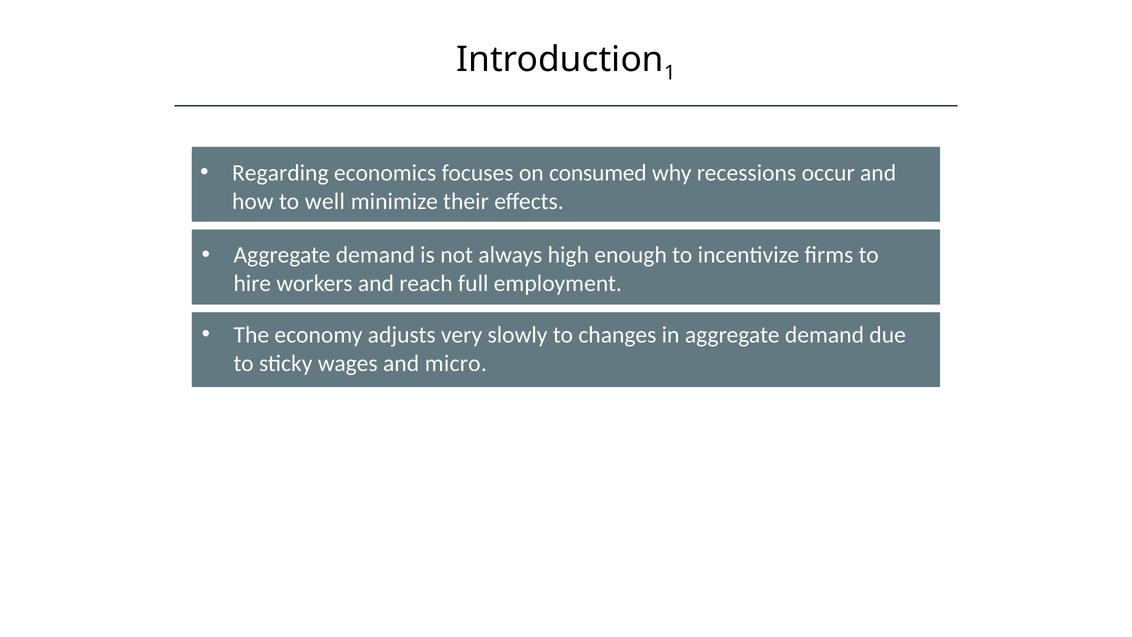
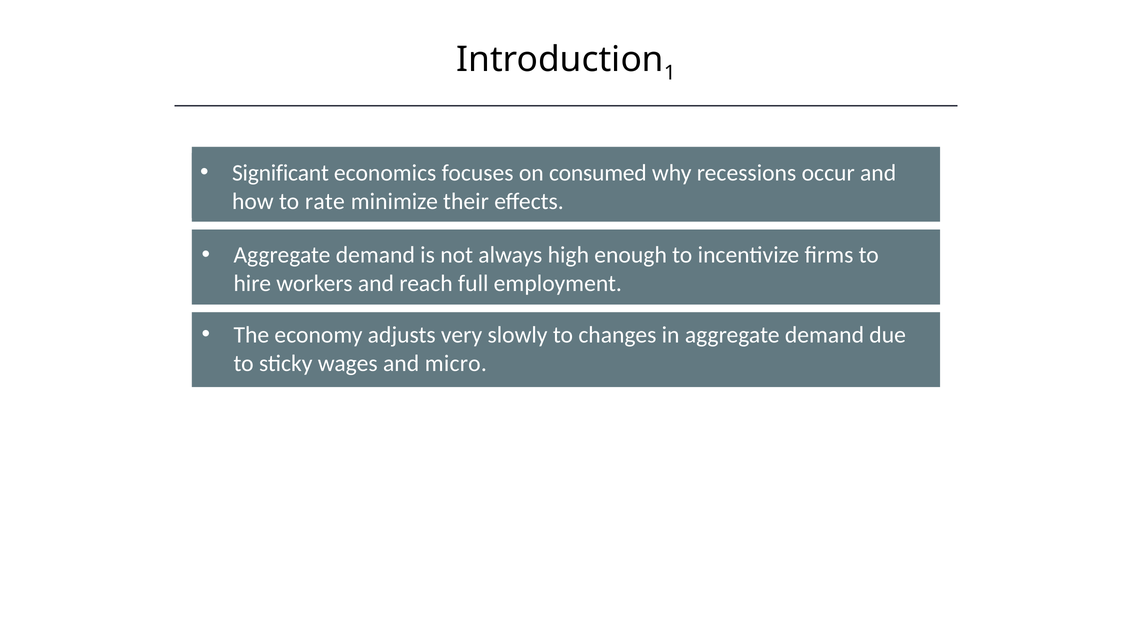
Regarding: Regarding -> Significant
well: well -> rate
